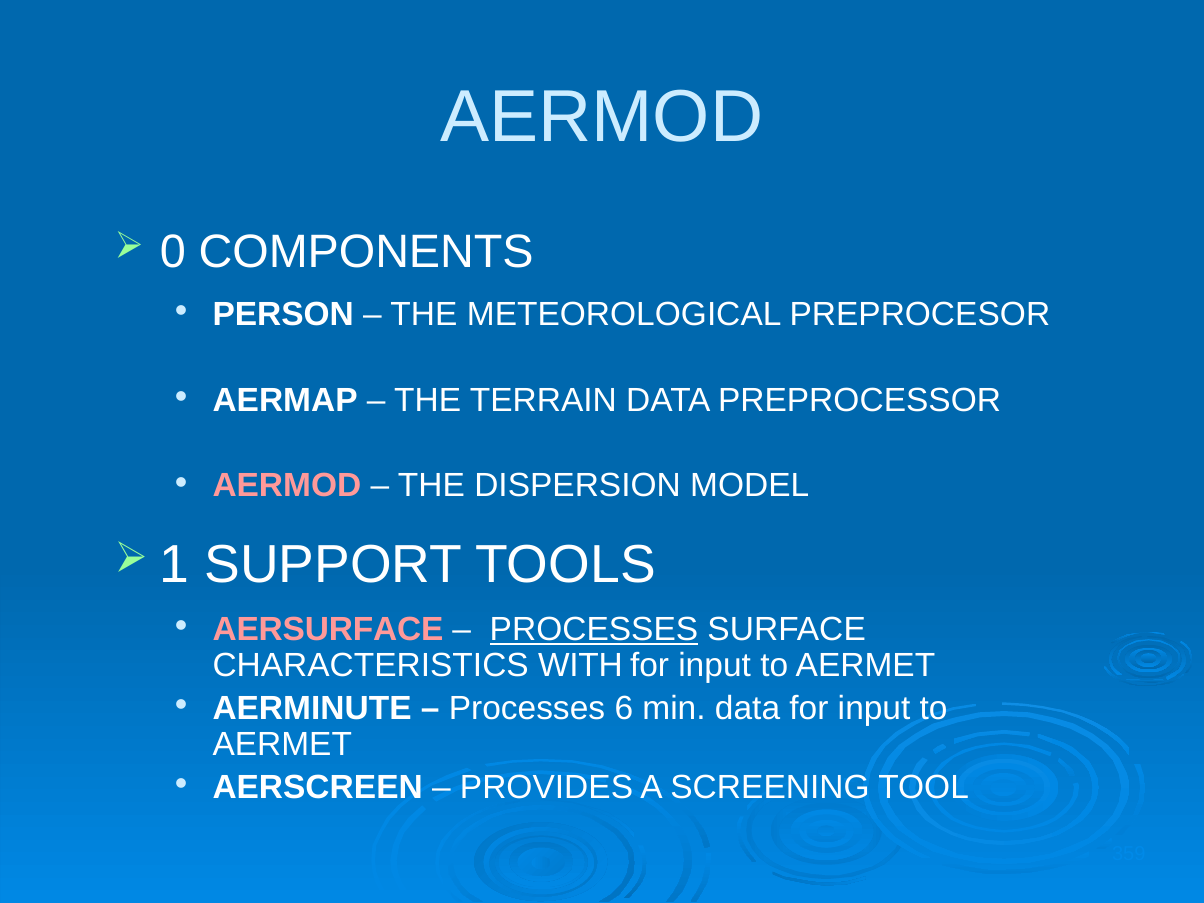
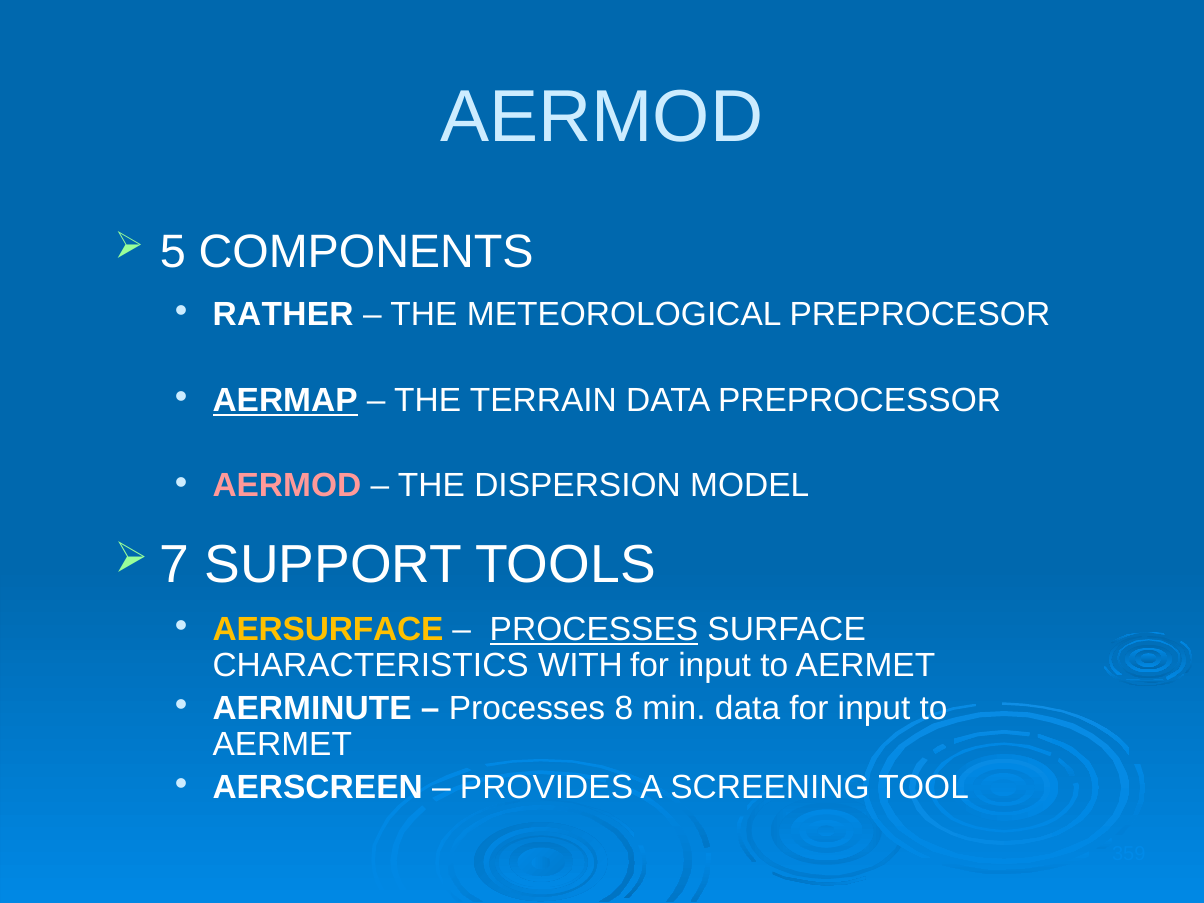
0: 0 -> 5
PERSON: PERSON -> RATHER
AERMAP underline: none -> present
1: 1 -> 7
AERSURFACE colour: pink -> yellow
6: 6 -> 8
